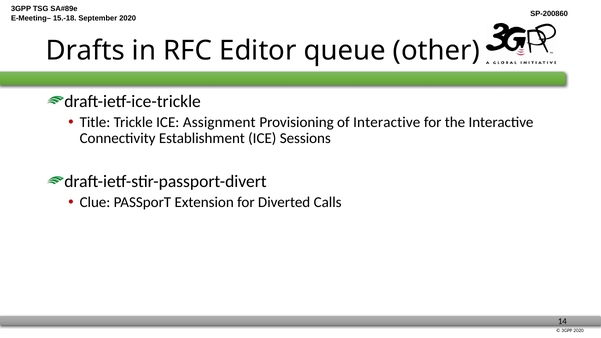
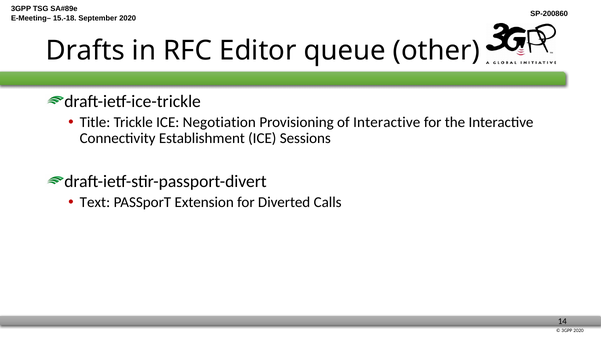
Assignment: Assignment -> Negotiation
Clue: Clue -> Text
